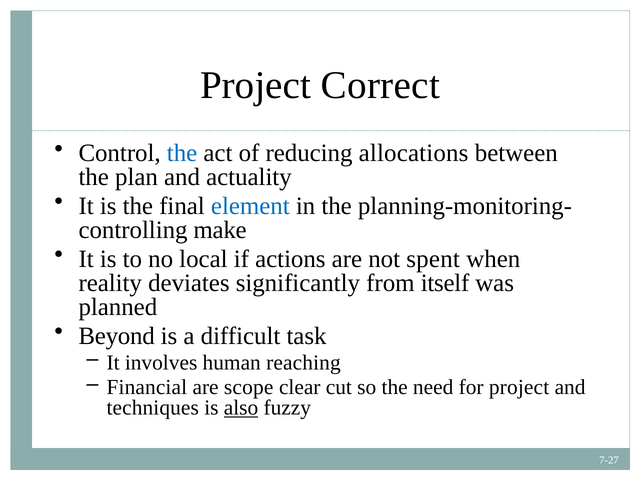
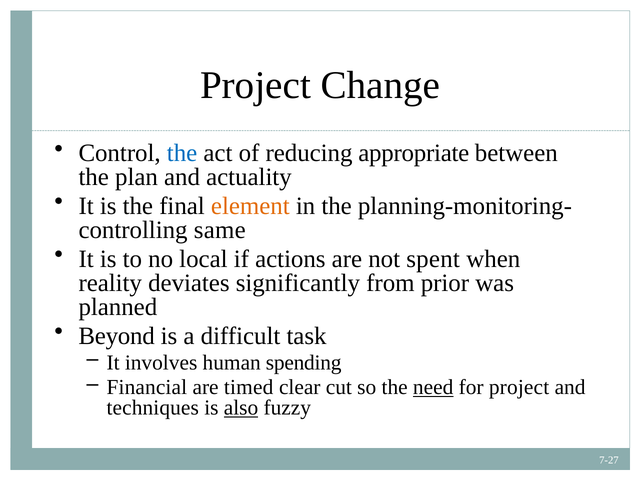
Correct: Correct -> Change
allocations: allocations -> appropriate
element colour: blue -> orange
make: make -> same
itself: itself -> prior
reaching: reaching -> spending
scope: scope -> timed
need underline: none -> present
